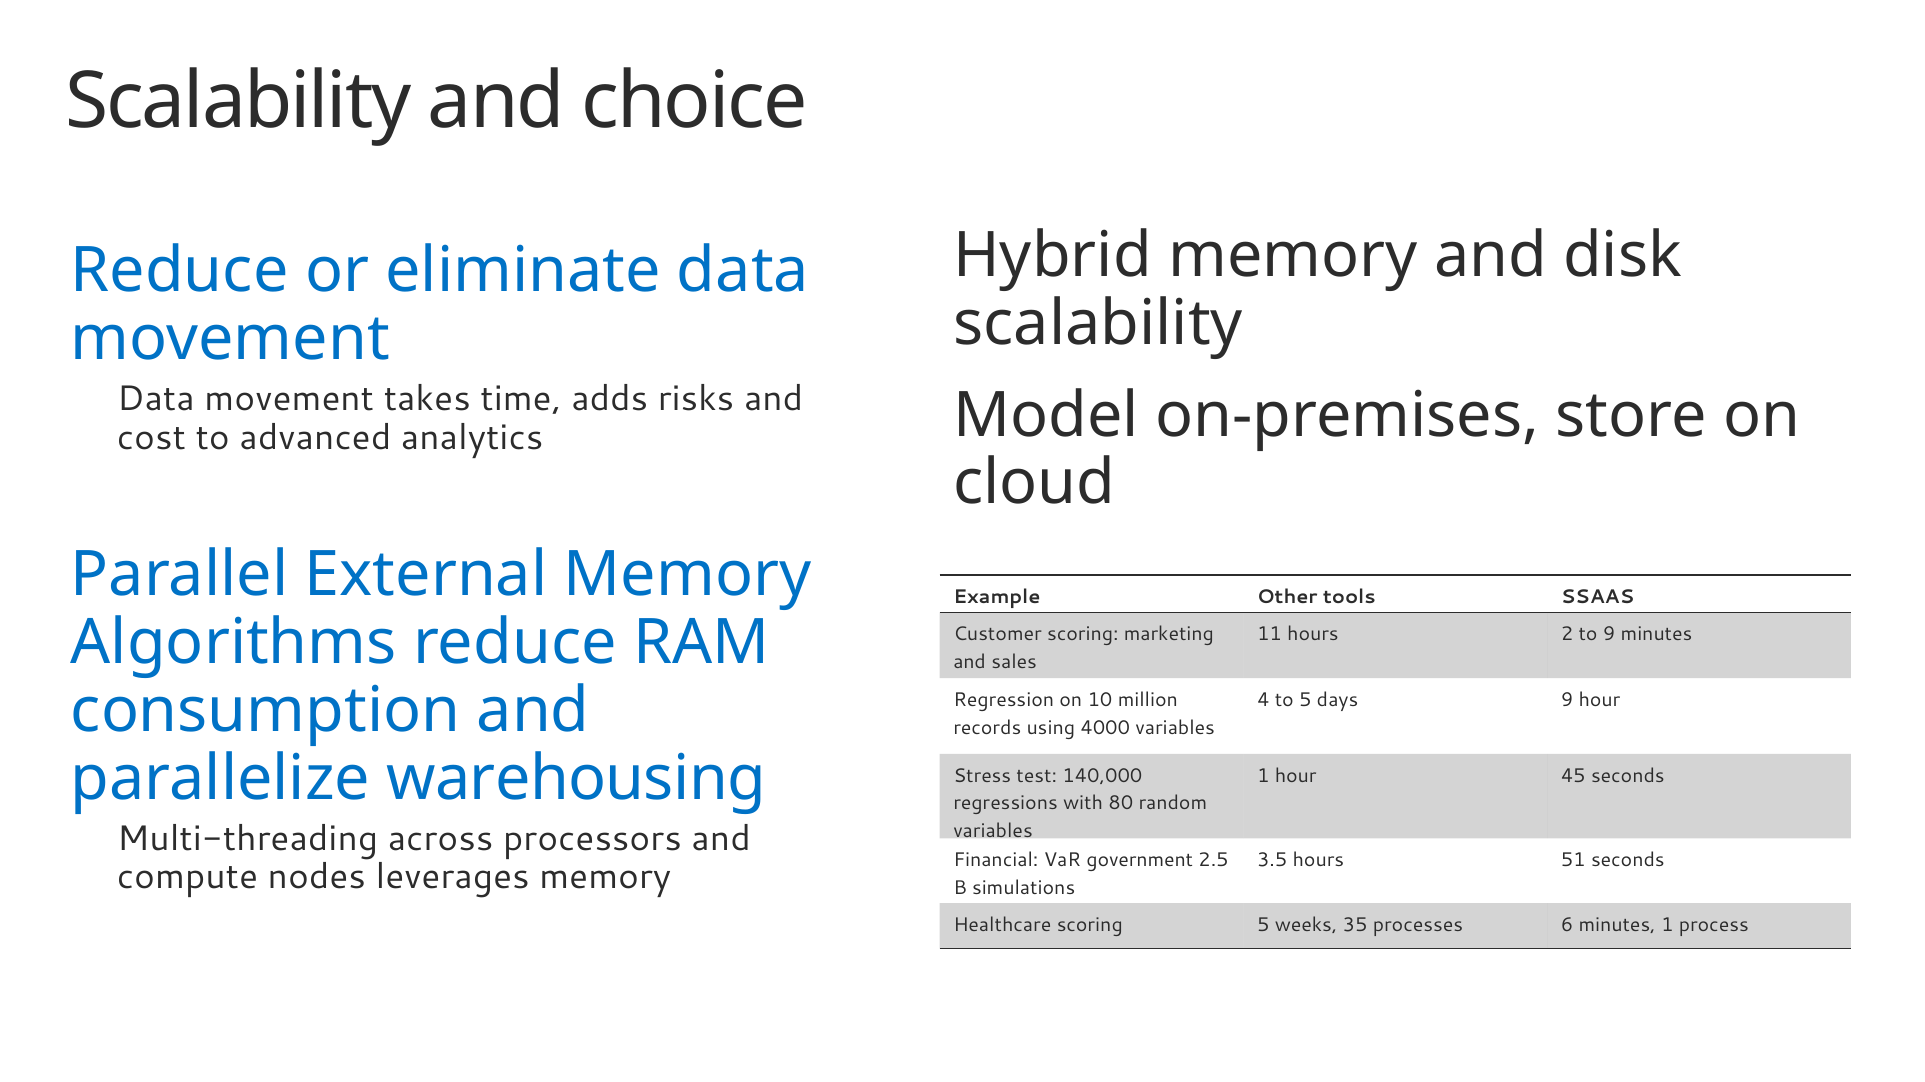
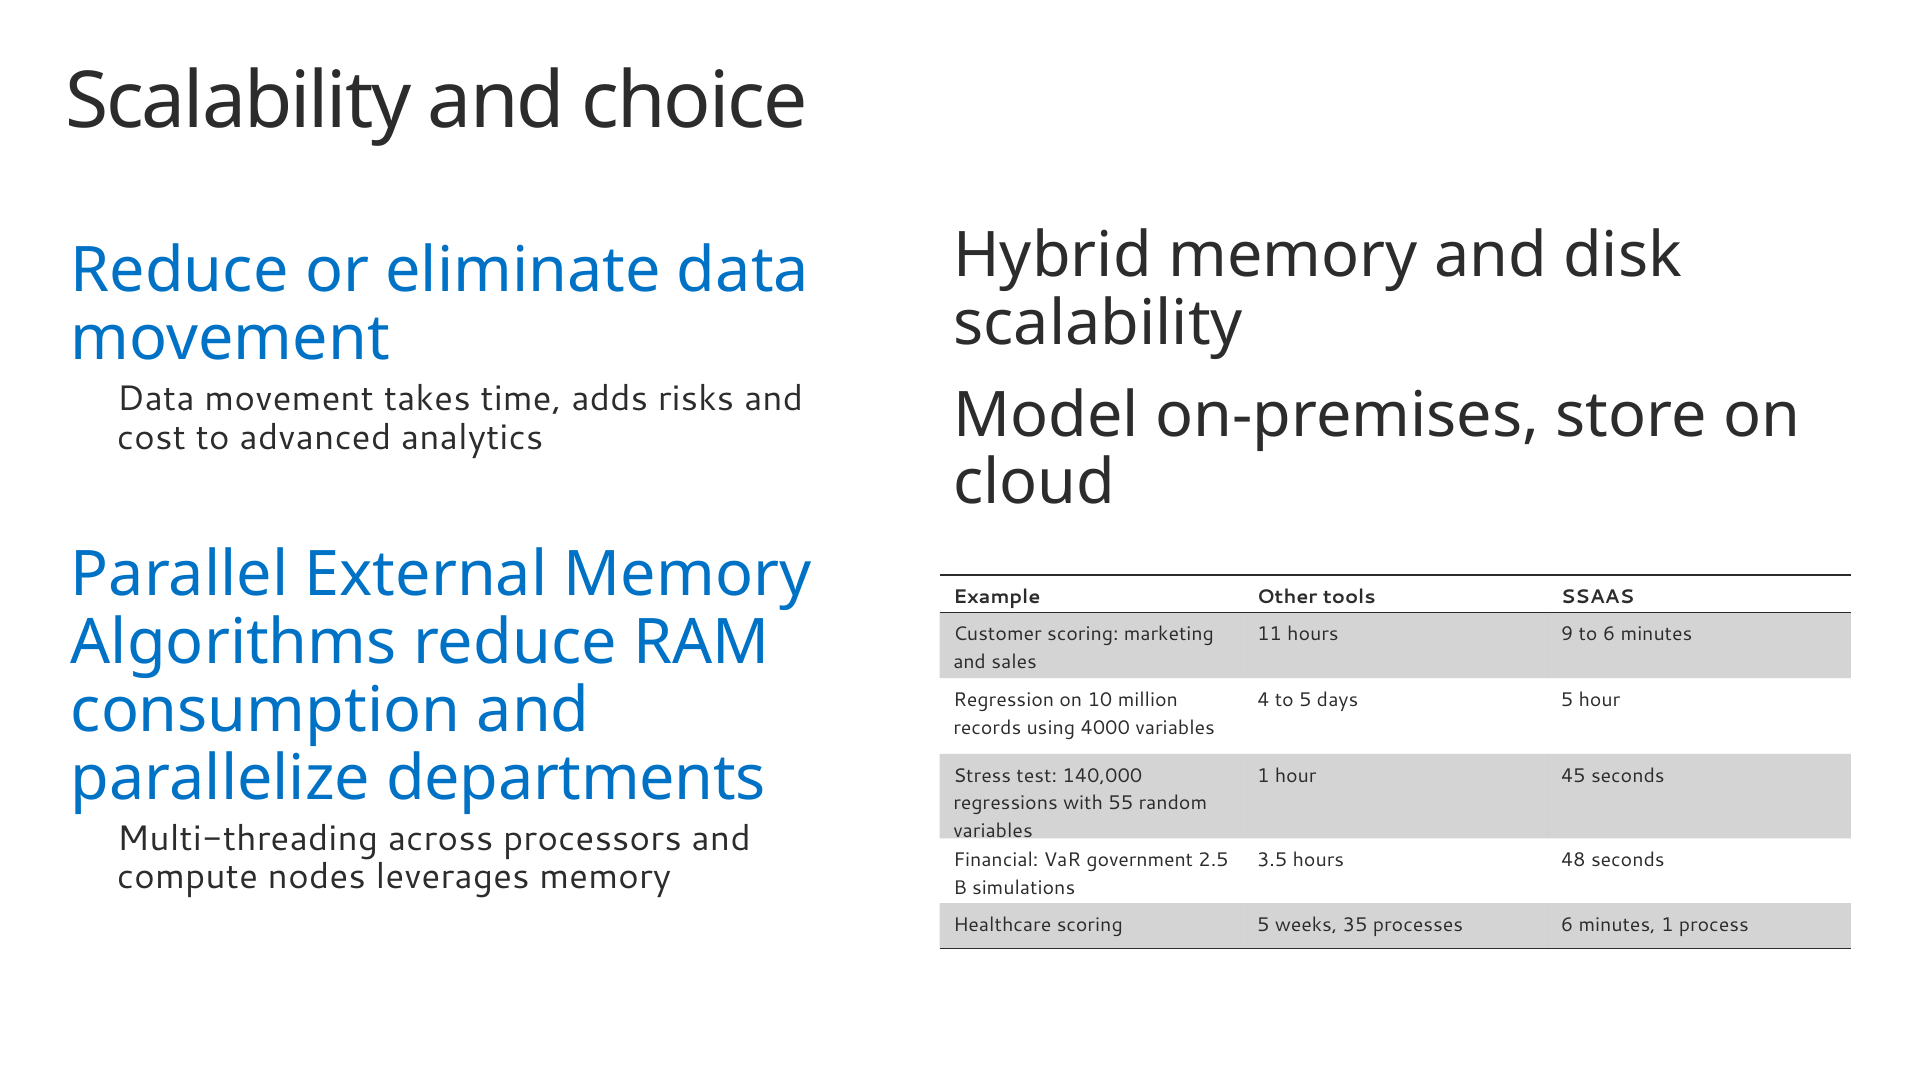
2: 2 -> 9
to 9: 9 -> 6
days 9: 9 -> 5
warehousing: warehousing -> departments
80: 80 -> 55
51: 51 -> 48
